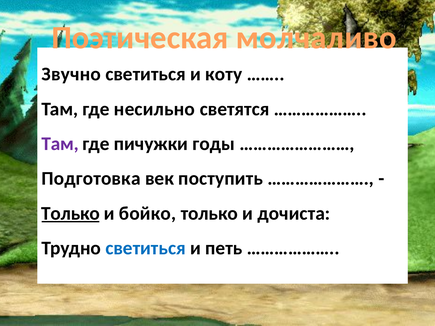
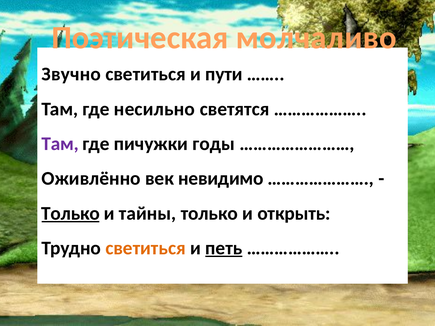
коту: коту -> пути
Подготовка: Подготовка -> Оживлённо
поступить: поступить -> невидимо
бойко: бойко -> тайны
дочиста: дочиста -> открыть
светиться at (146, 248) colour: blue -> orange
петь underline: none -> present
